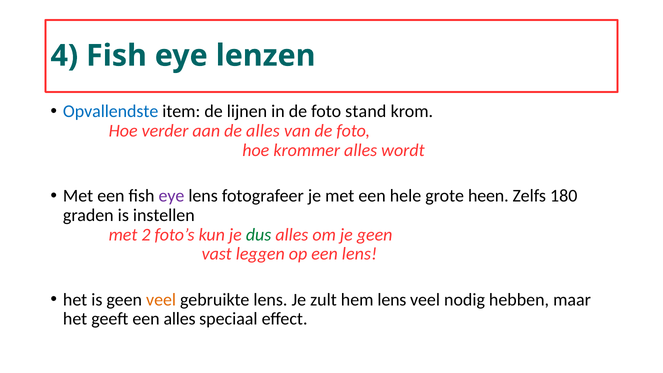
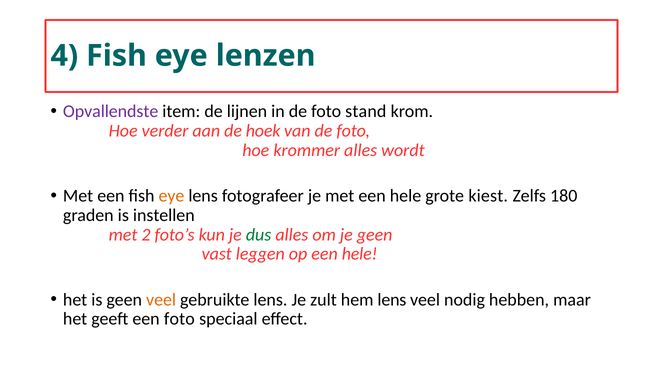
Opvallendste colour: blue -> purple
de alles: alles -> hoek
eye at (171, 196) colour: purple -> orange
heen: heen -> kiest
op een lens: lens -> hele
een alles: alles -> foto
